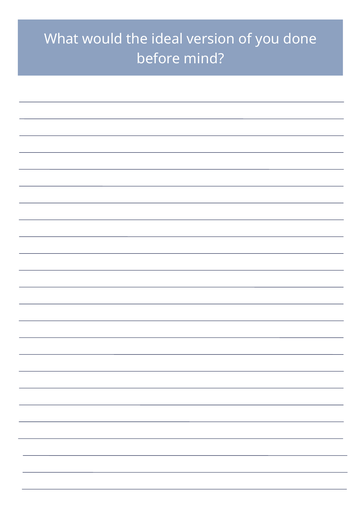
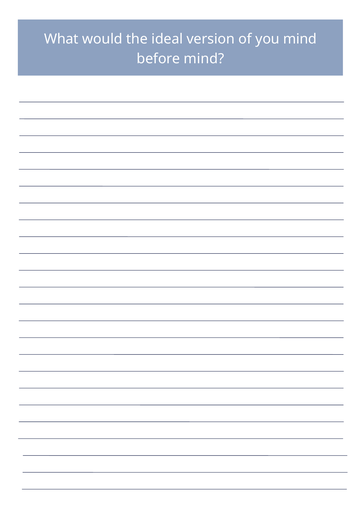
you done: done -> mind
